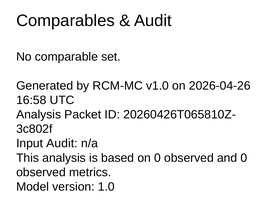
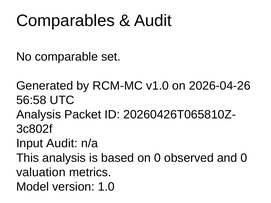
16:58: 16:58 -> 56:58
observed at (41, 172): observed -> valuation
